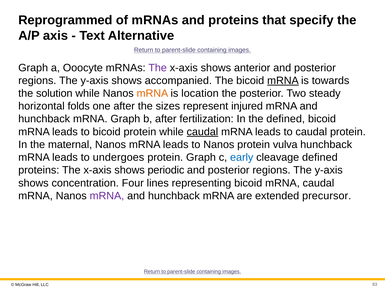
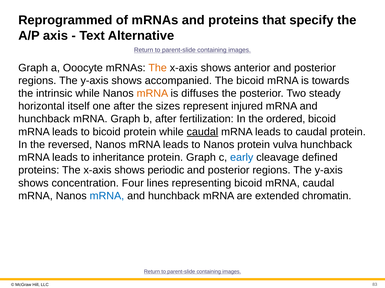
The at (158, 68) colour: purple -> orange
mRNA at (283, 81) underline: present -> none
solution: solution -> intrinsic
location: location -> diffuses
folds: folds -> itself
the defined: defined -> ordered
maternal: maternal -> reversed
undergoes: undergoes -> inheritance
mRNA at (107, 196) colour: purple -> blue
precursor: precursor -> chromatin
